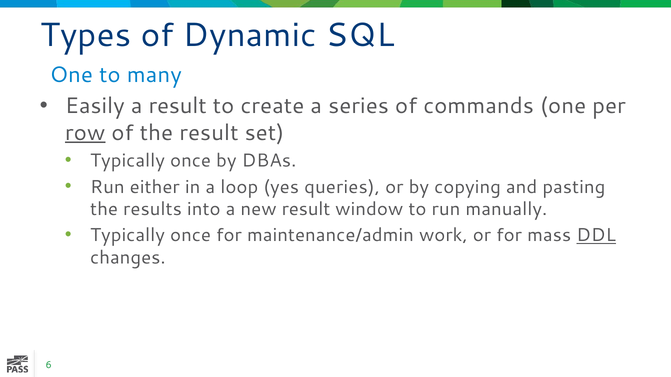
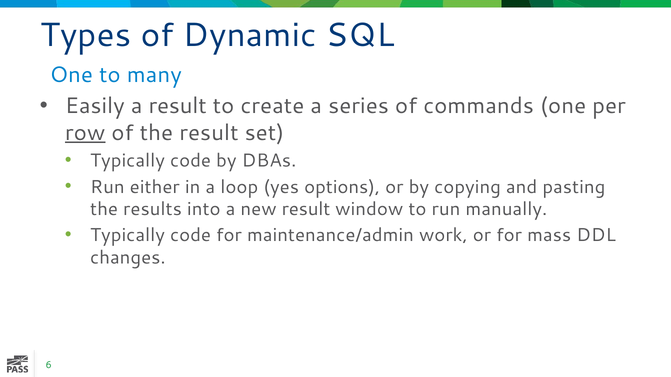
once at (191, 161): once -> code
queries: queries -> options
once at (191, 236): once -> code
DDL underline: present -> none
